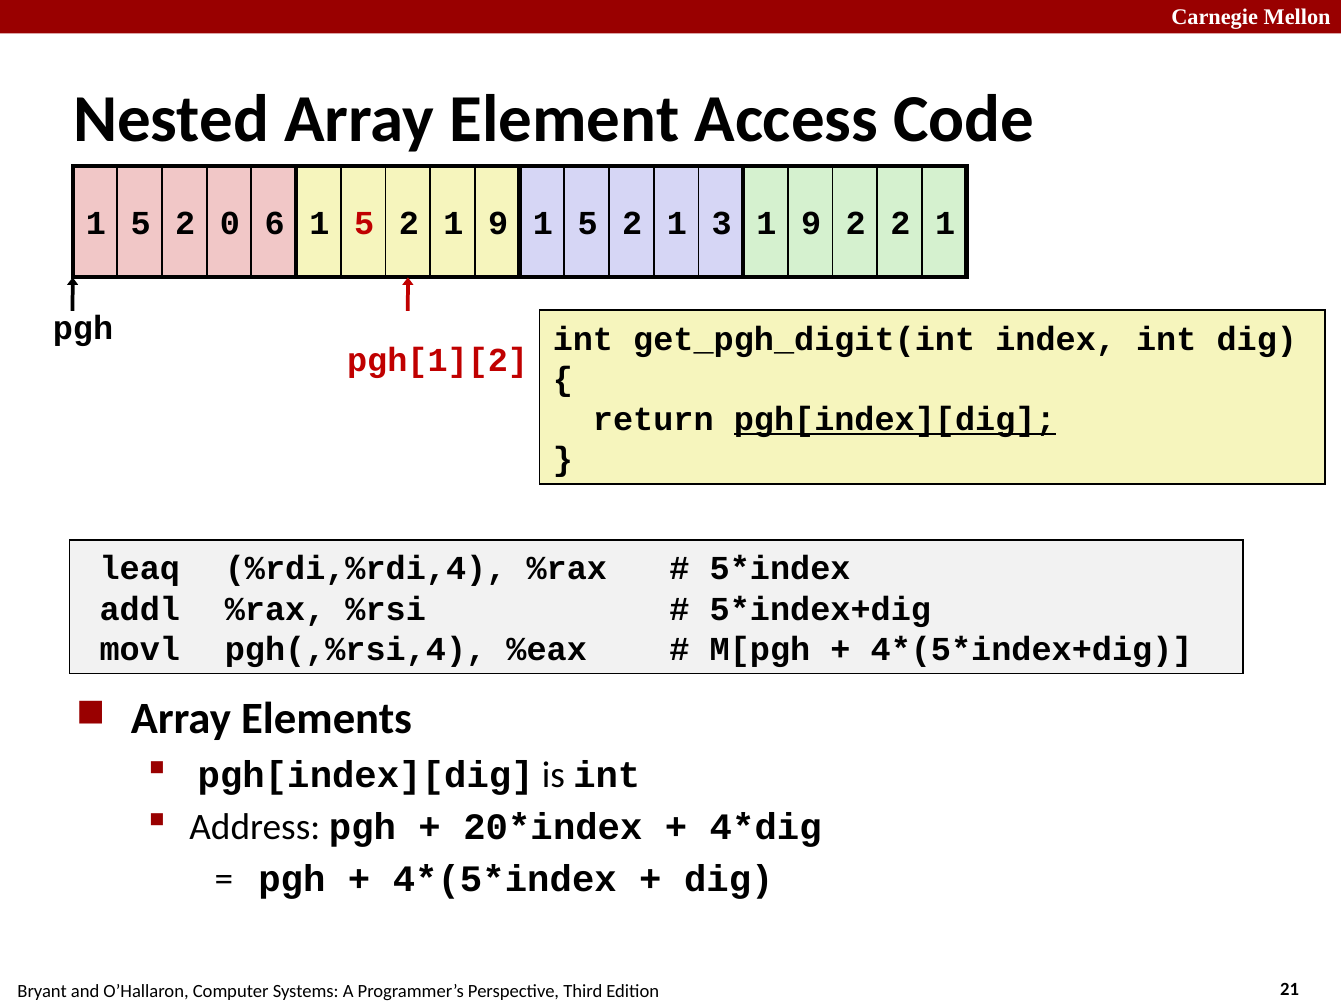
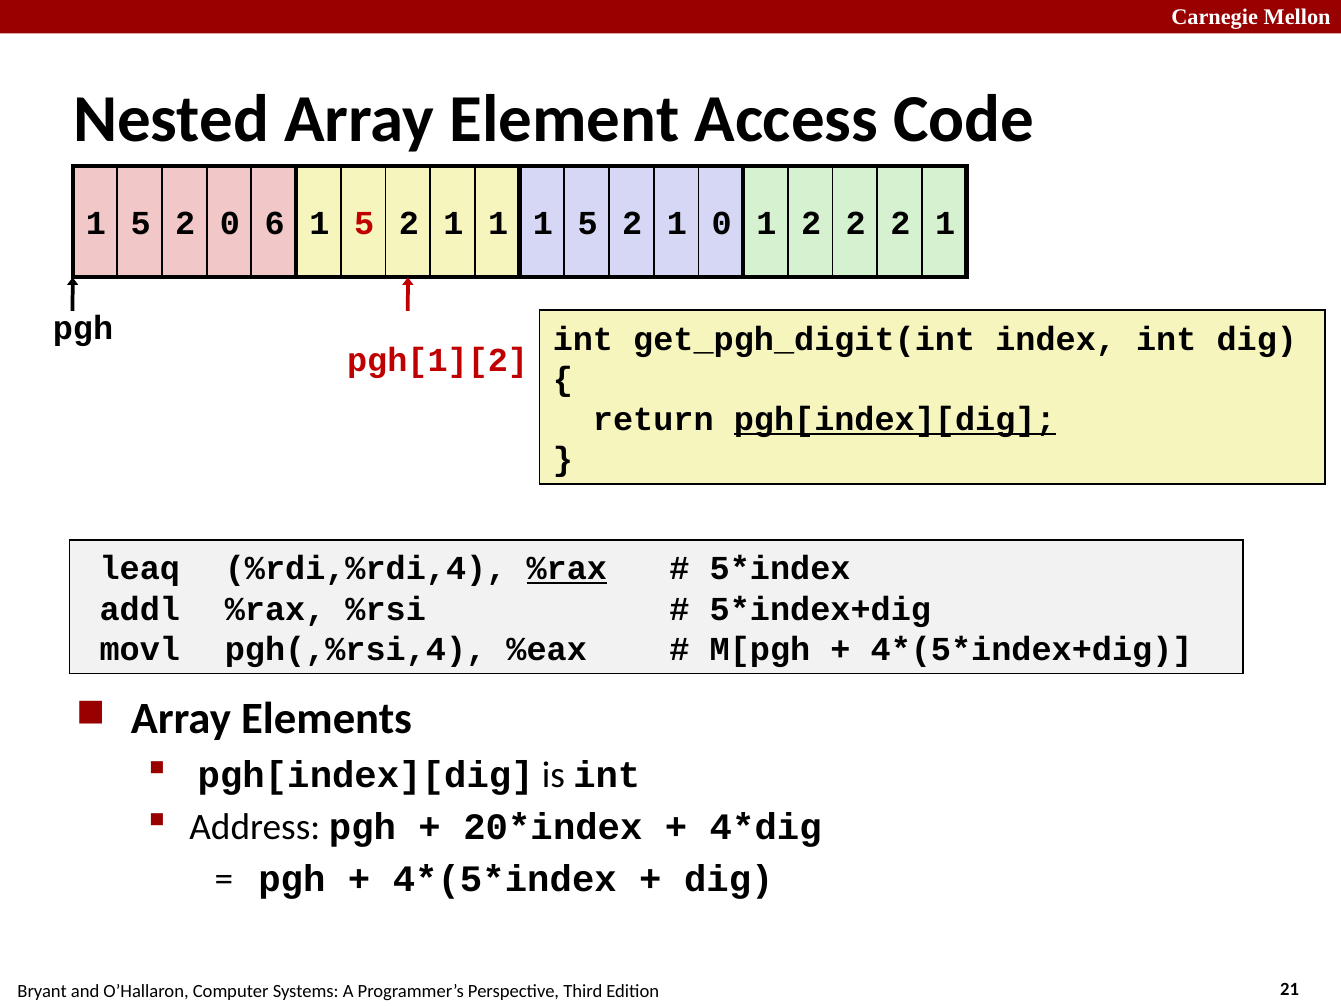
2 1 9: 9 -> 1
1 3: 3 -> 0
9 at (811, 224): 9 -> 2
%rax at (567, 569) underline: none -> present
